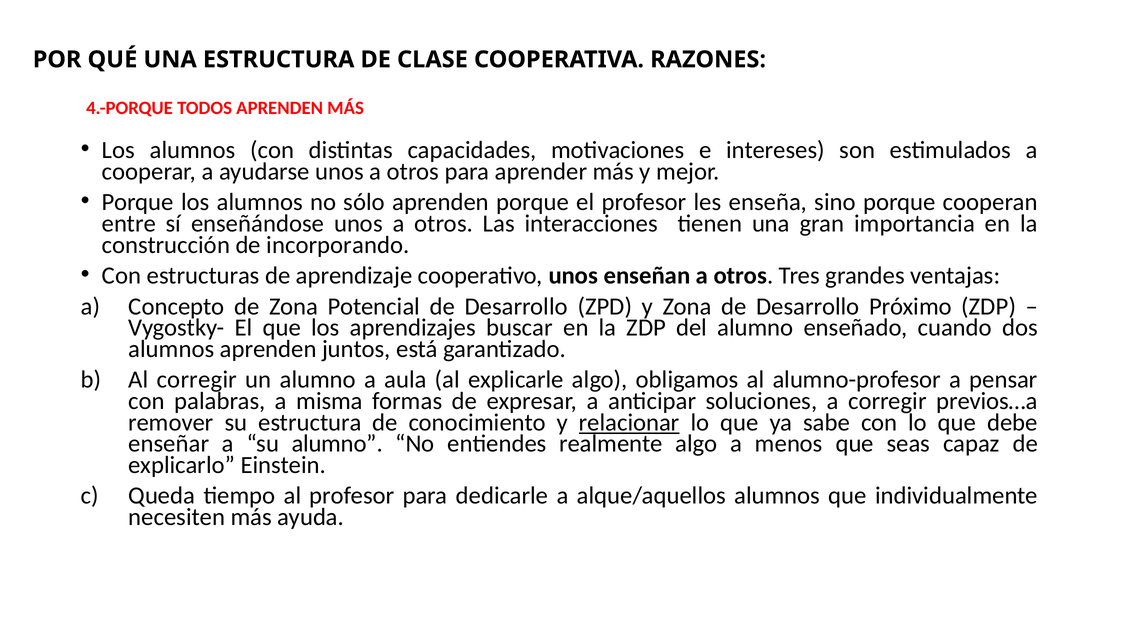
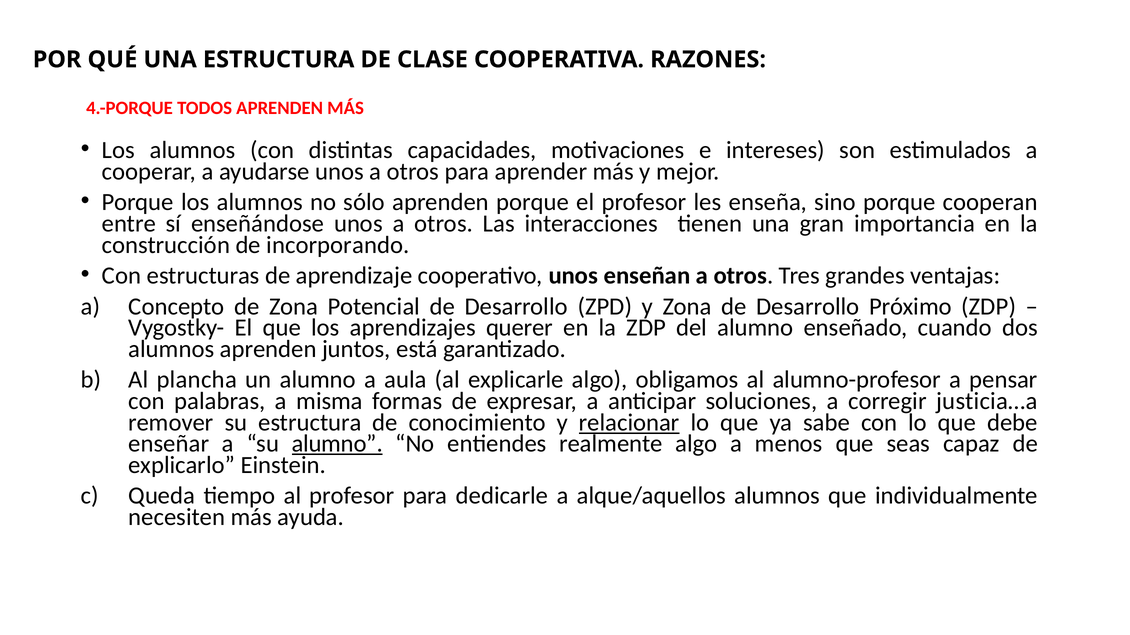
buscar: buscar -> querer
Al corregir: corregir -> plancha
previos…a: previos…a -> justicia…a
alumno at (337, 444) underline: none -> present
